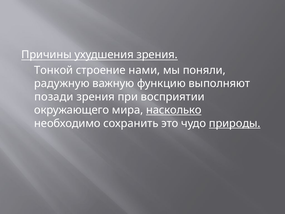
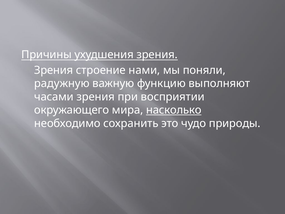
Тонкой at (54, 70): Тонкой -> Зрения
позади: позади -> часами
природы underline: present -> none
